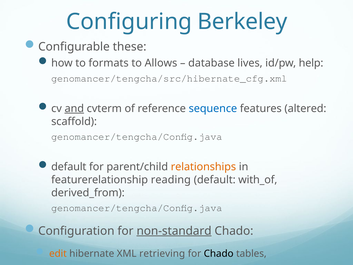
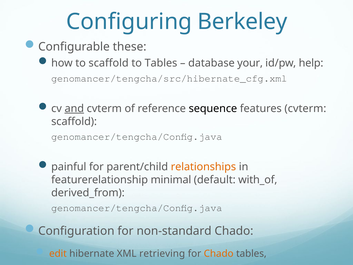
to formats: formats -> scaffold
to Allows: Allows -> Tables
lives: lives -> your
sequence colour: blue -> black
features altered: altered -> cvterm
default at (69, 167): default -> painful
reading: reading -> minimal
non-standard underline: present -> none
Chado at (219, 253) colour: black -> orange
